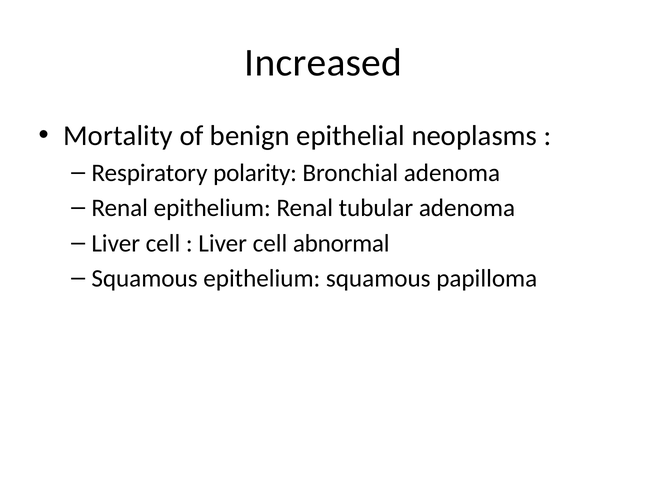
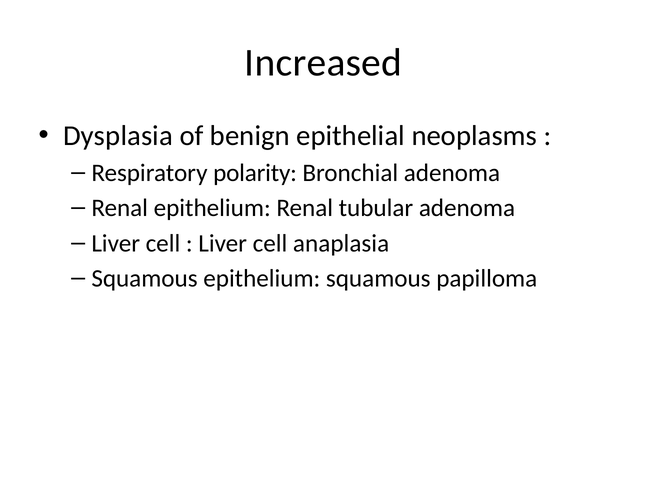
Mortality: Mortality -> Dysplasia
abnormal: abnormal -> anaplasia
